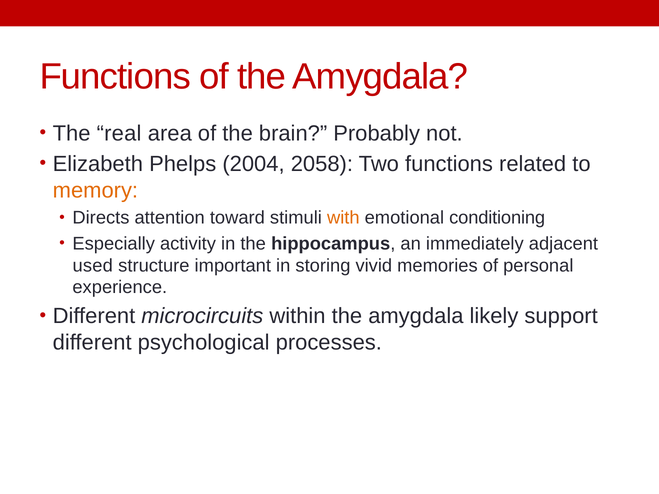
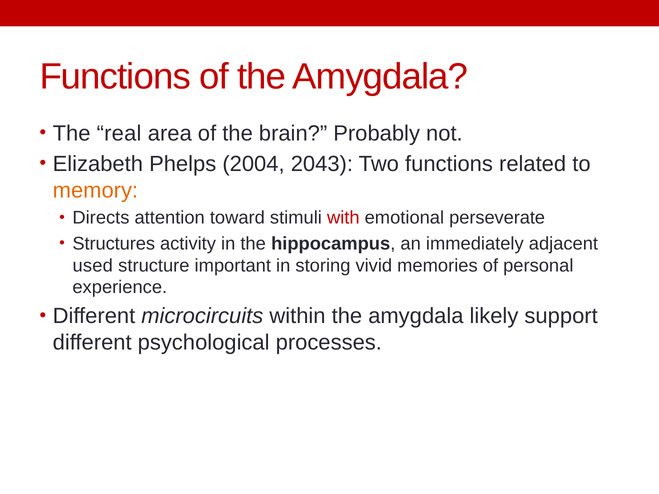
2058: 2058 -> 2043
with colour: orange -> red
conditioning: conditioning -> perseverate
Especially: Especially -> Structures
